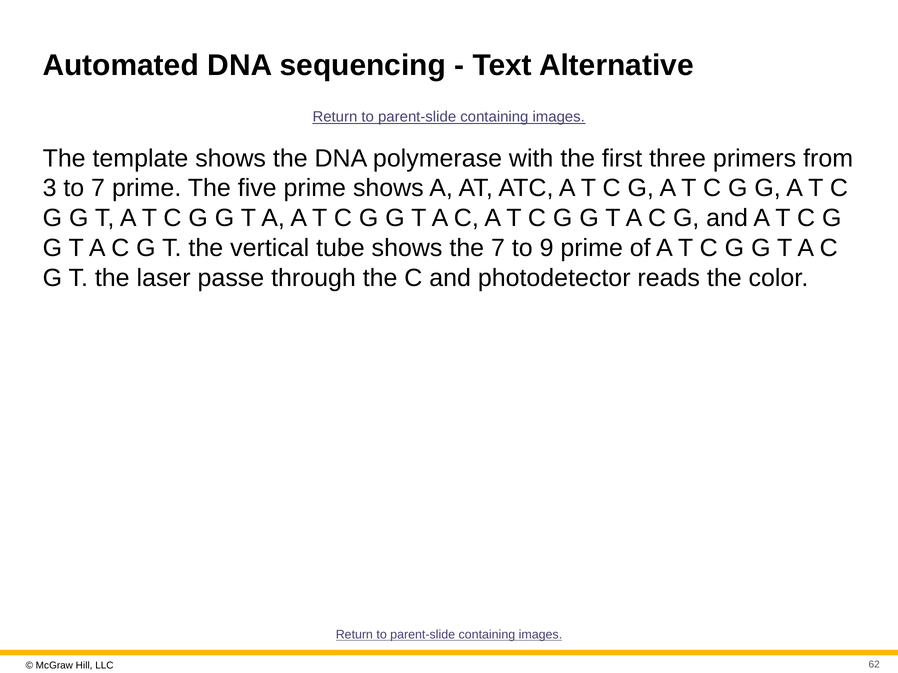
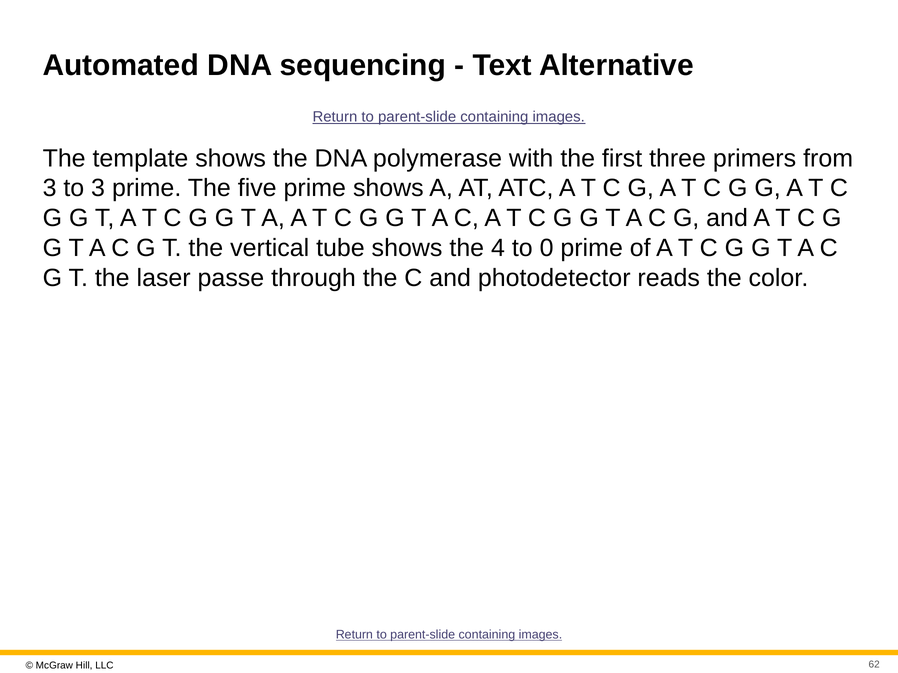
to 7: 7 -> 3
the 7: 7 -> 4
9: 9 -> 0
